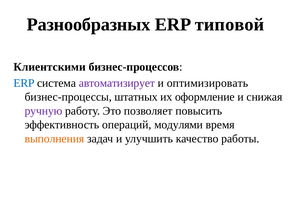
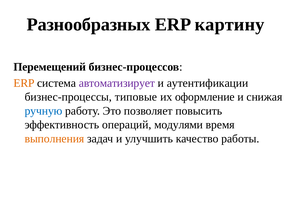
типовой: типовой -> картину
Клиентскими: Клиентскими -> Перемещений
ERP at (24, 83) colour: blue -> orange
оптимизировать: оптимизировать -> аутентификации
штатных: штатных -> типовые
ручную colour: purple -> blue
